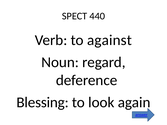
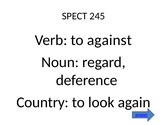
440: 440 -> 245
Blessing: Blessing -> Country
